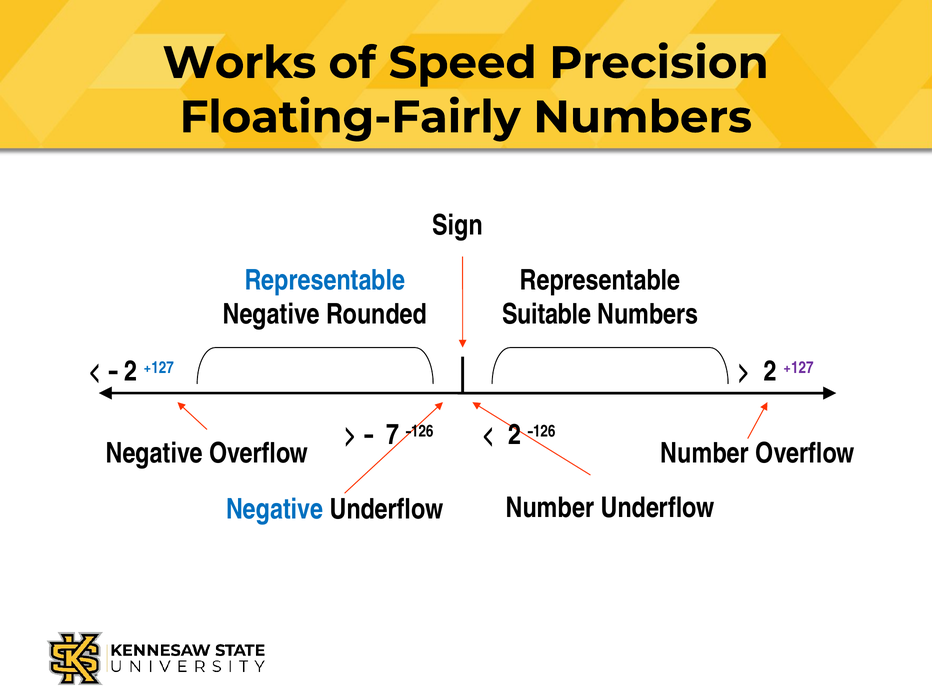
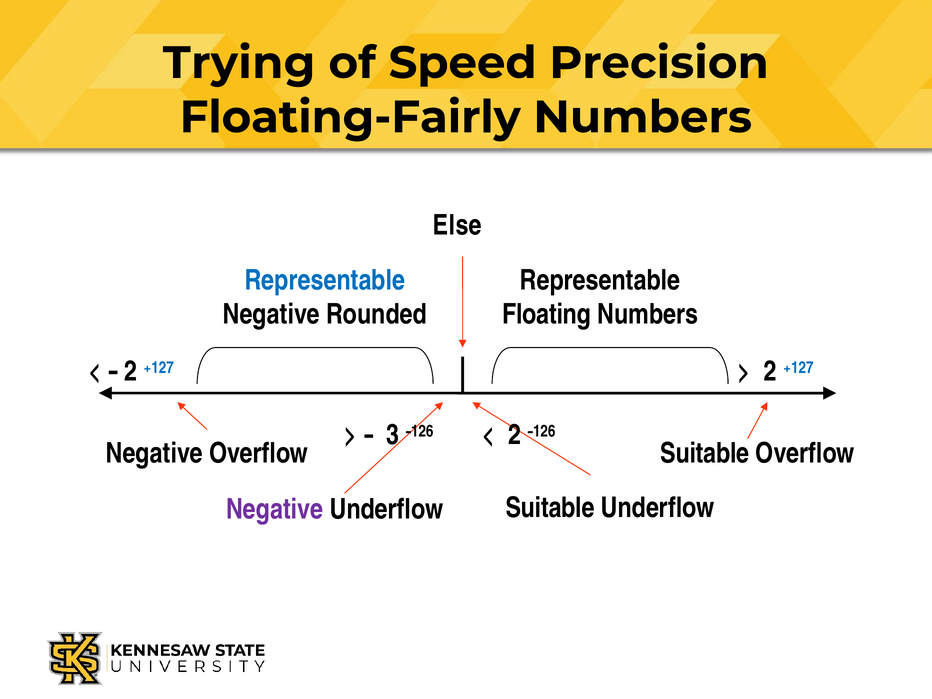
Works: Works -> Trying
Sign: Sign -> Else
Suitable: Suitable -> Floating
+127 at (798, 368) colour: purple -> blue
7: 7 -> 3
Overflow Number: Number -> Suitable
Negative at (275, 509) colour: blue -> purple
Underflow Number: Number -> Suitable
